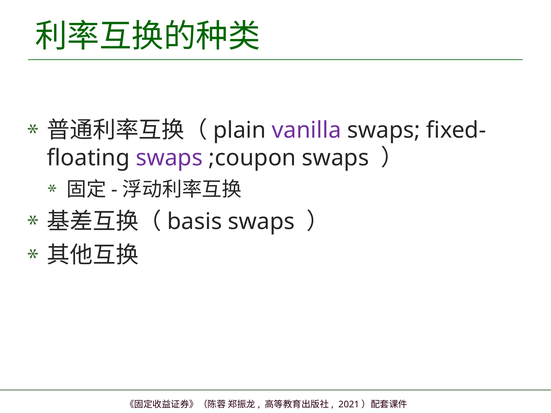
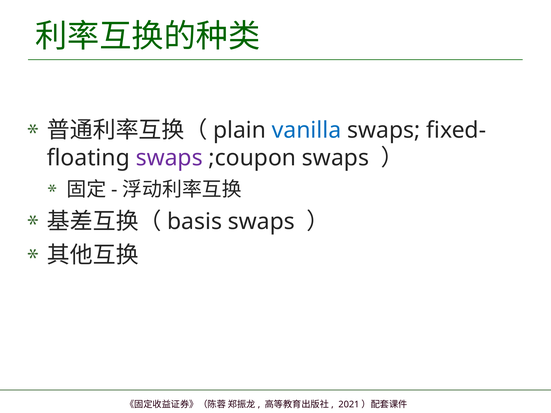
vanilla colour: purple -> blue
